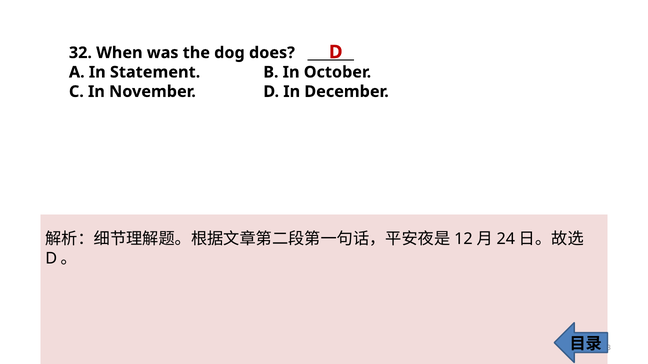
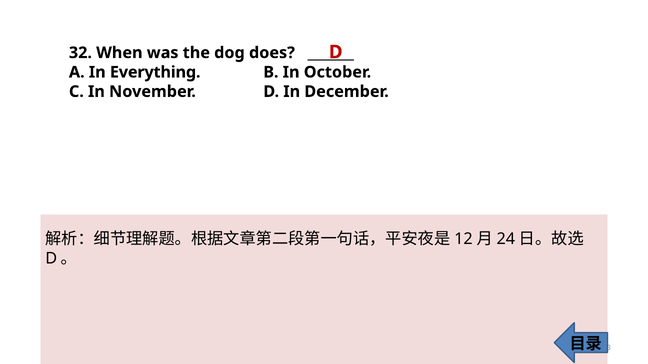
Statement: Statement -> Everything
